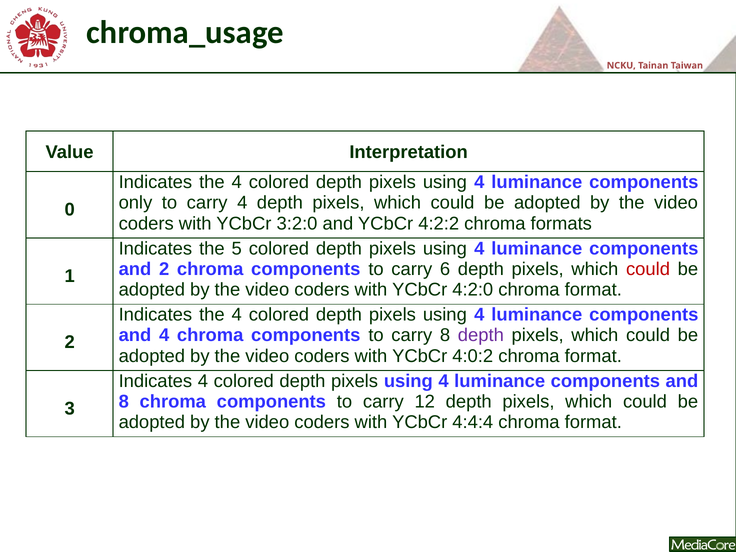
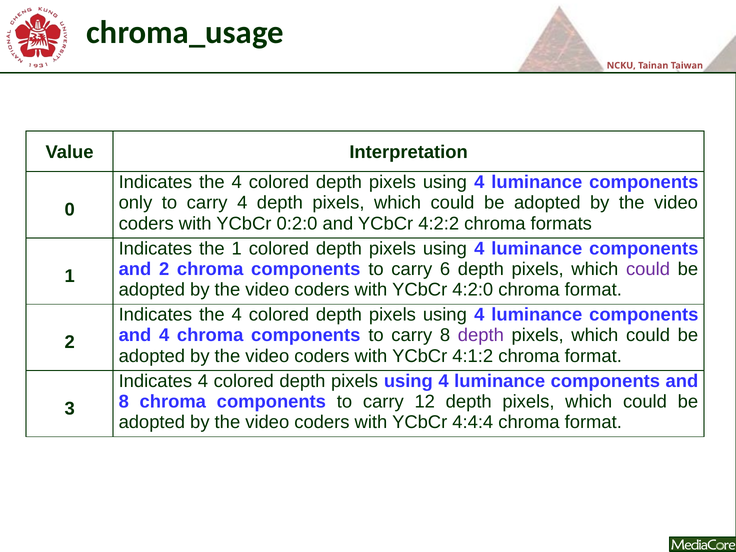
3:2:0: 3:2:0 -> 0:2:0
the 5: 5 -> 1
could at (648, 269) colour: red -> purple
4:0:2: 4:0:2 -> 4:1:2
